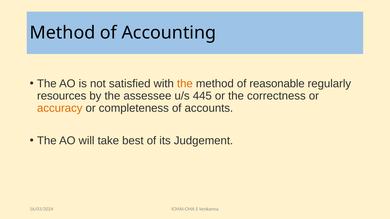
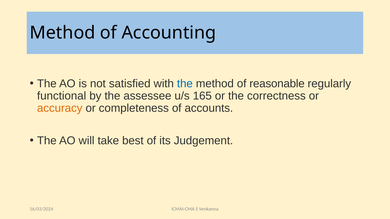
the at (185, 84) colour: orange -> blue
resources: resources -> functional
445: 445 -> 165
